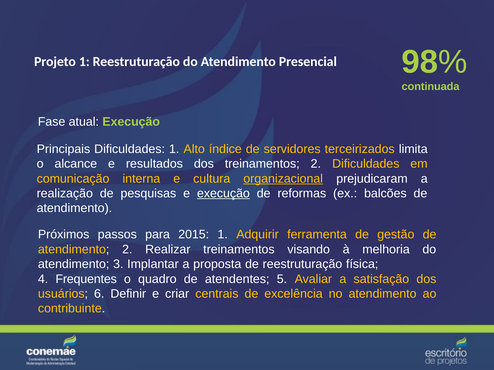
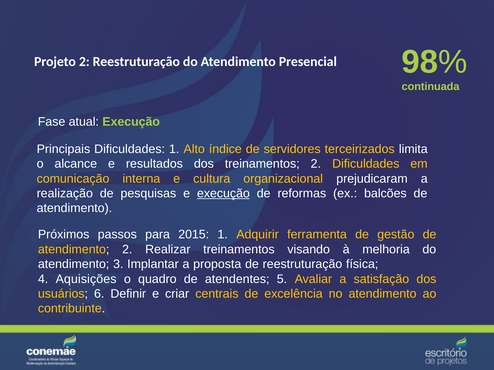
Projeto 1: 1 -> 2
organizacional underline: present -> none
Frequentes: Frequentes -> Aquisições
